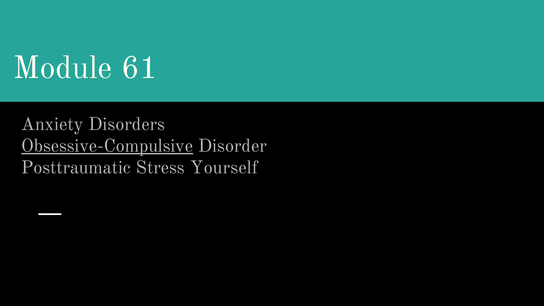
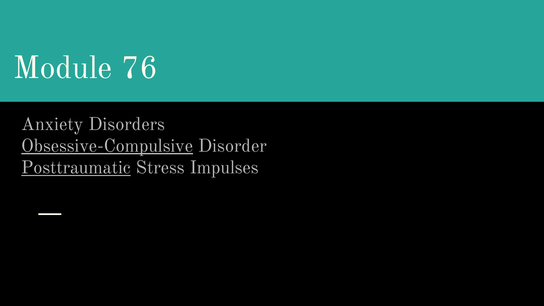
61: 61 -> 76
Posttraumatic underline: none -> present
Yourself: Yourself -> Impulses
